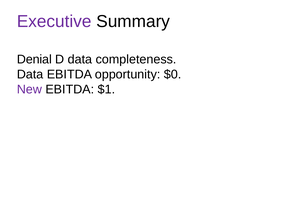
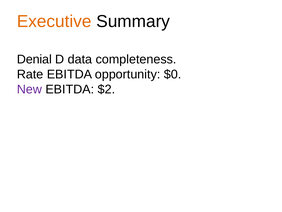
Executive colour: purple -> orange
Data at (30, 74): Data -> Rate
$1: $1 -> $2
